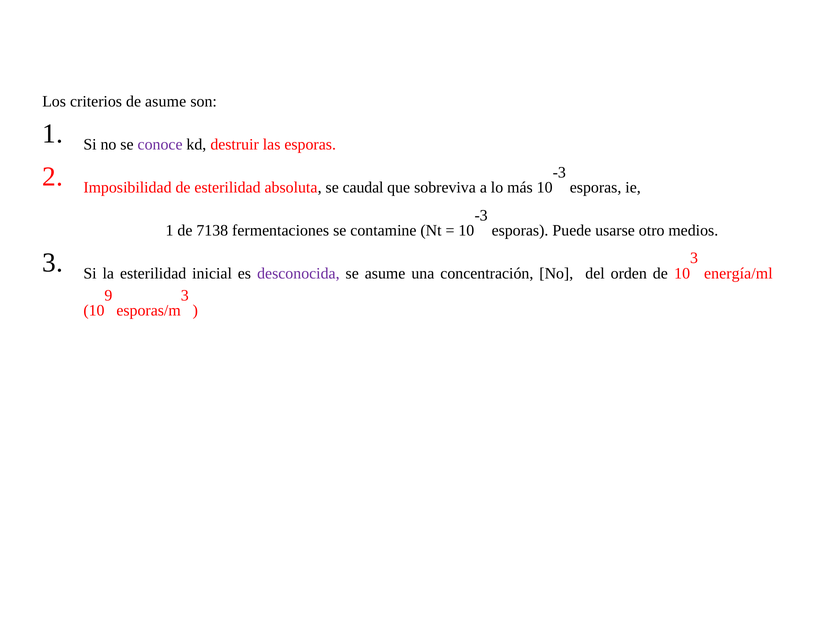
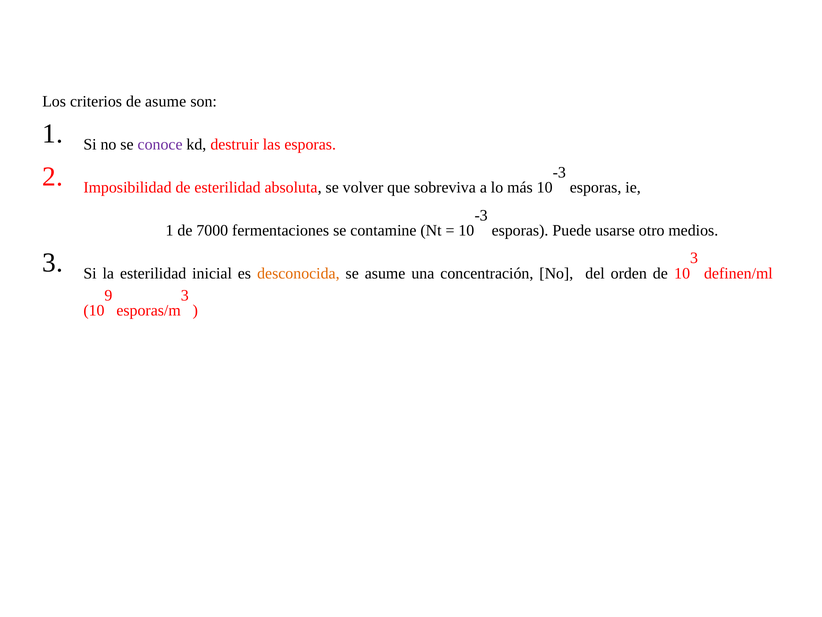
caudal: caudal -> volver
7138: 7138 -> 7000
desconocida colour: purple -> orange
energía/ml: energía/ml -> definen/ml
